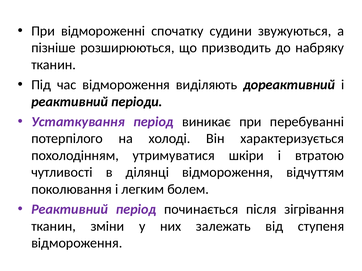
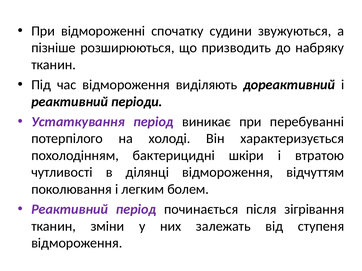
утримуватися: утримуватися -> бактерицидні
